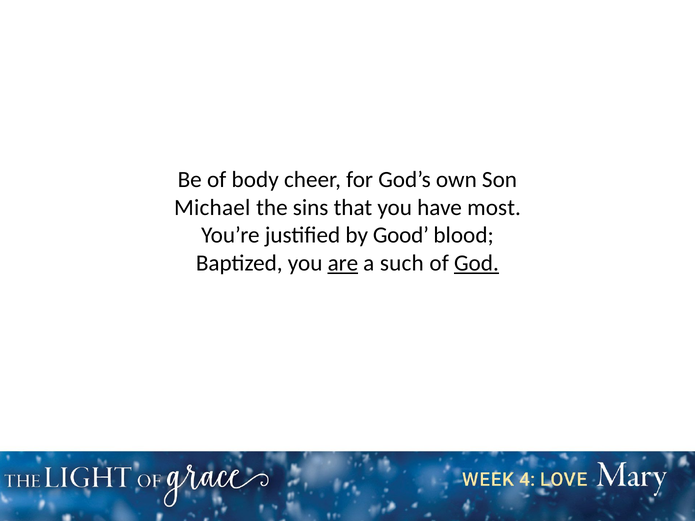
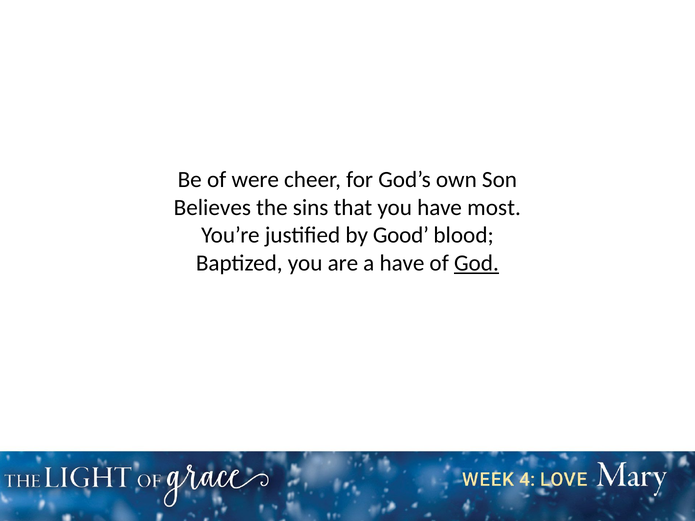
body: body -> were
Michael: Michael -> Believes
are underline: present -> none
a such: such -> have
